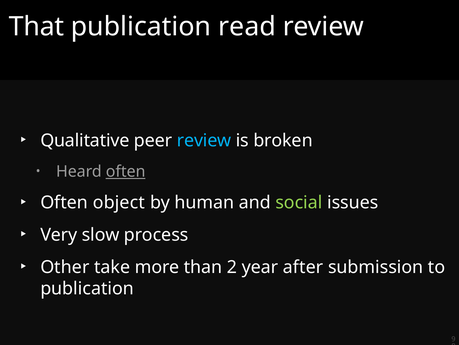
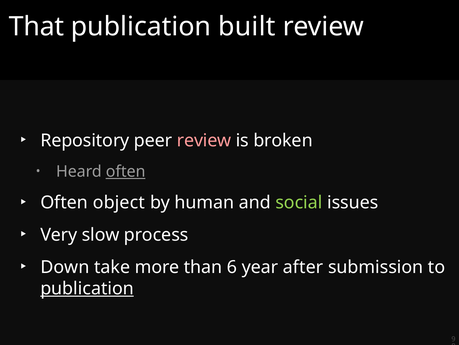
read: read -> built
Qualitative: Qualitative -> Repository
review at (204, 140) colour: light blue -> pink
Other: Other -> Down
2: 2 -> 6
publication at (87, 288) underline: none -> present
